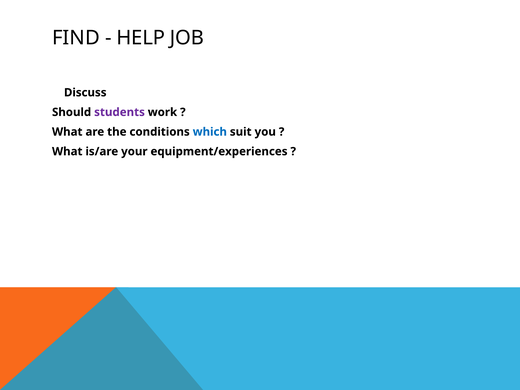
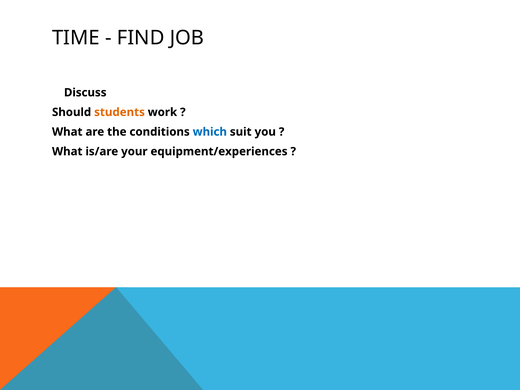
FIND: FIND -> TIME
HELP: HELP -> FIND
students colour: purple -> orange
